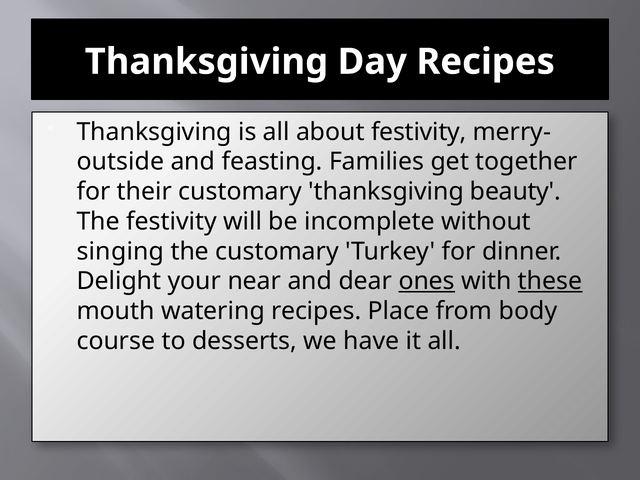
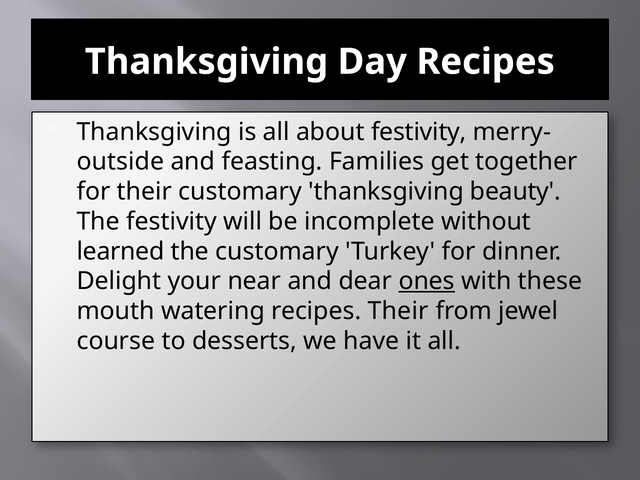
singing: singing -> learned
these underline: present -> none
recipes Place: Place -> Their
body: body -> jewel
